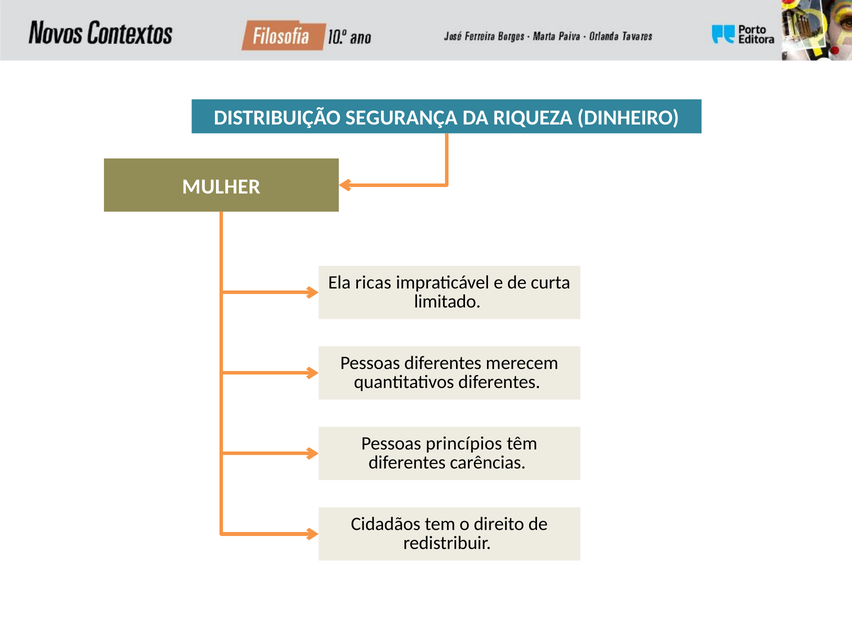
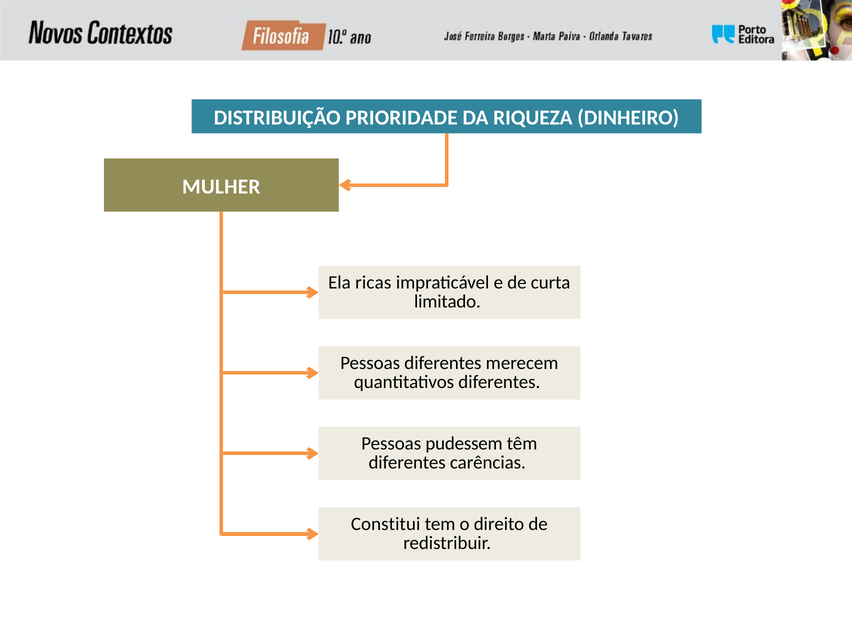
SEGURANÇA: SEGURANÇA -> PRIORIDADE
princípios: princípios -> pudessem
Cidadãos: Cidadãos -> Constitui
